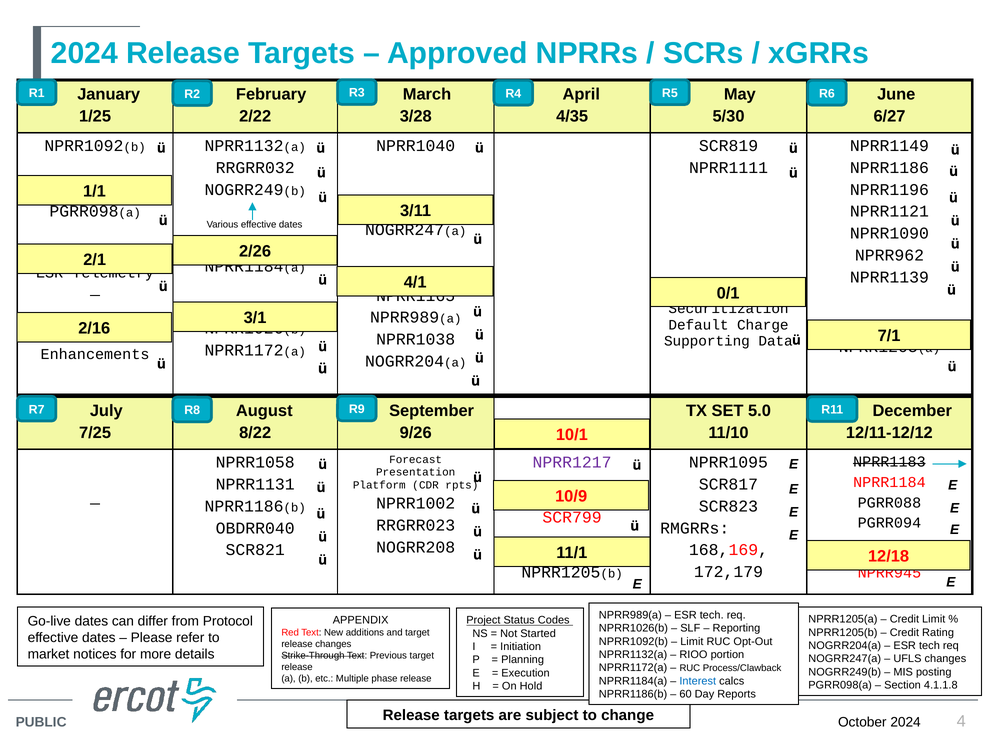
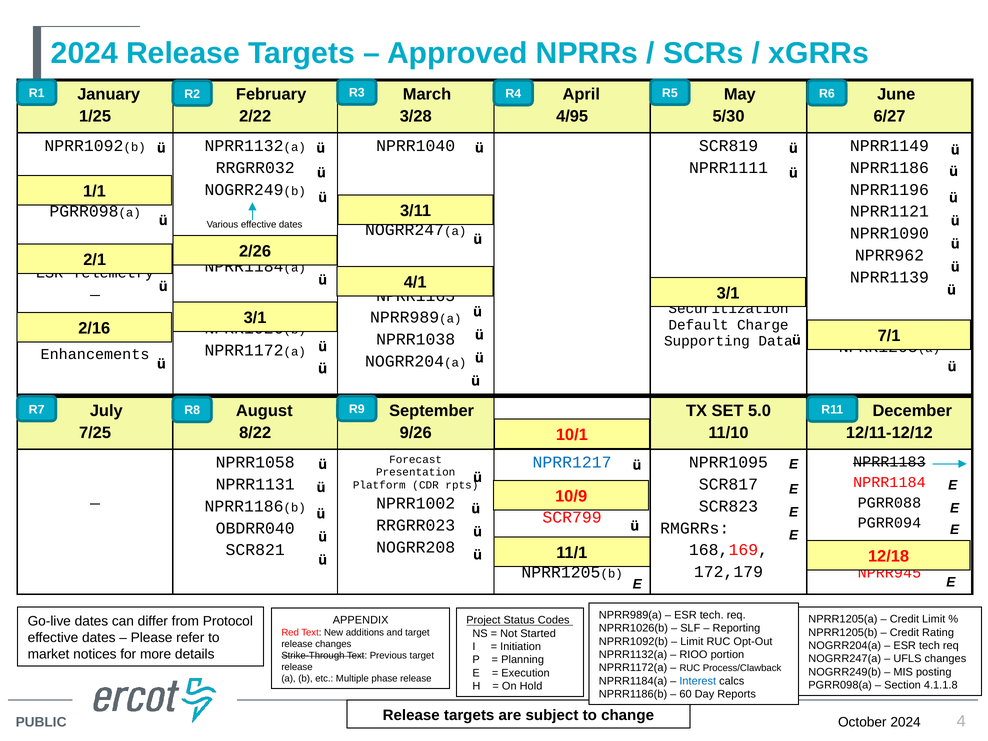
4/35: 4/35 -> 4/95
0/1 at (728, 293): 0/1 -> 3/1
NPRR1217 colour: purple -> blue
